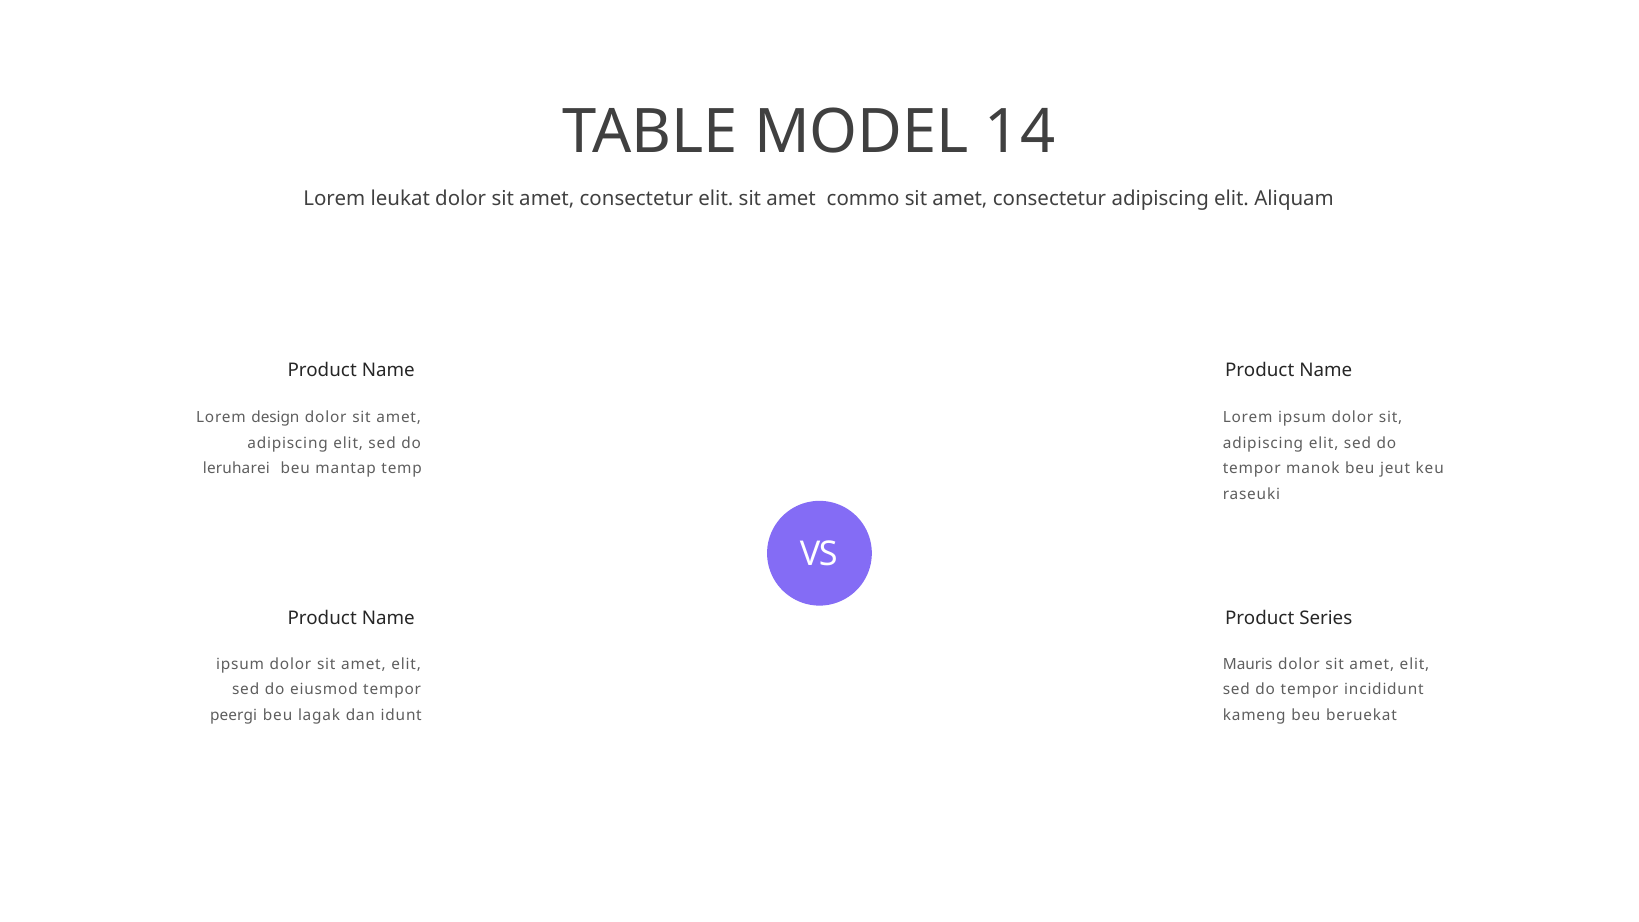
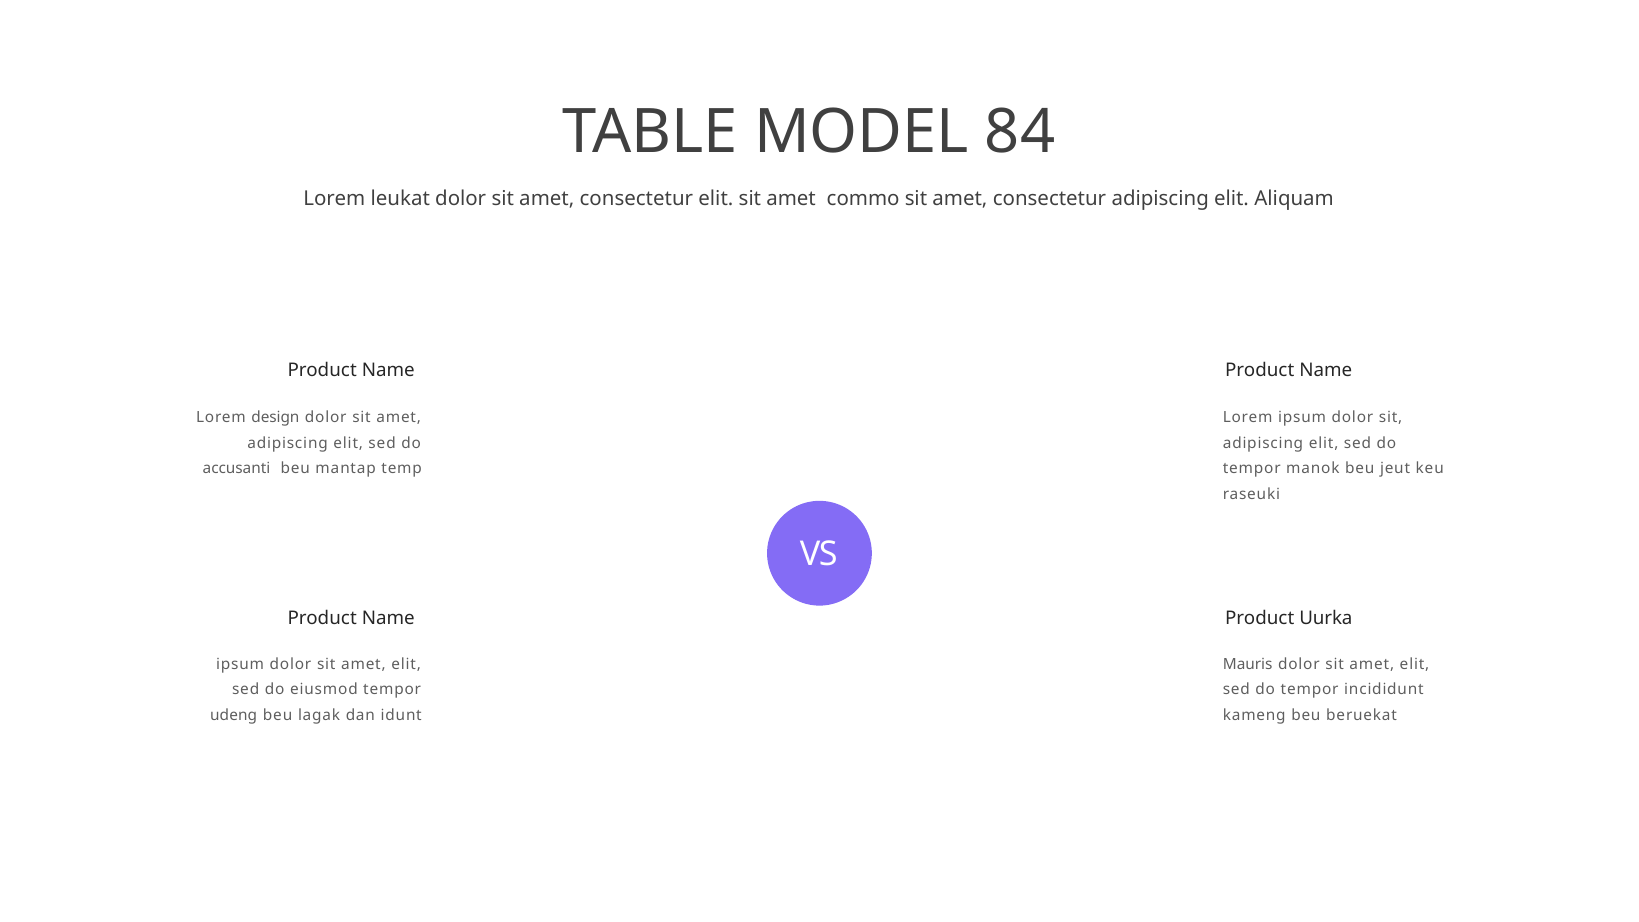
14: 14 -> 84
leruharei: leruharei -> accusanti
Series: Series -> Uurka
peergi: peergi -> udeng
